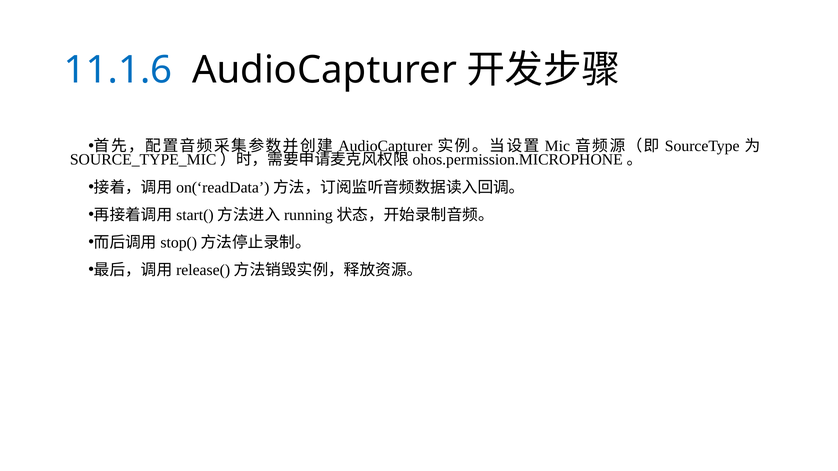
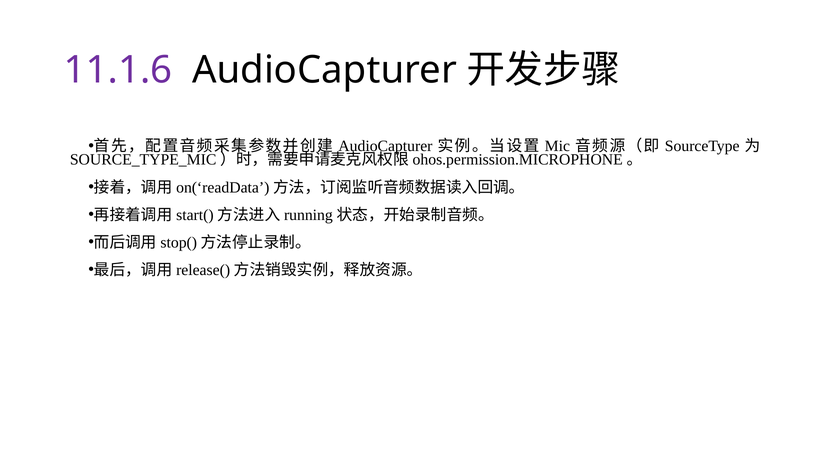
11.1.6 colour: blue -> purple
